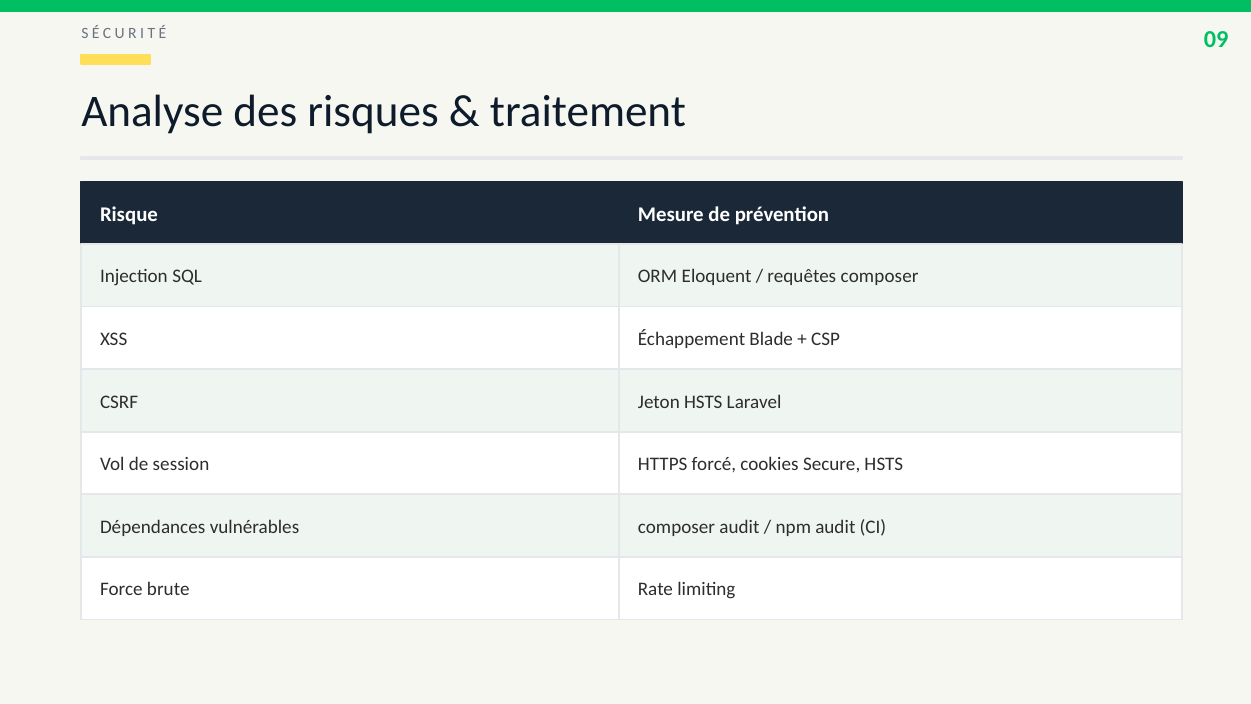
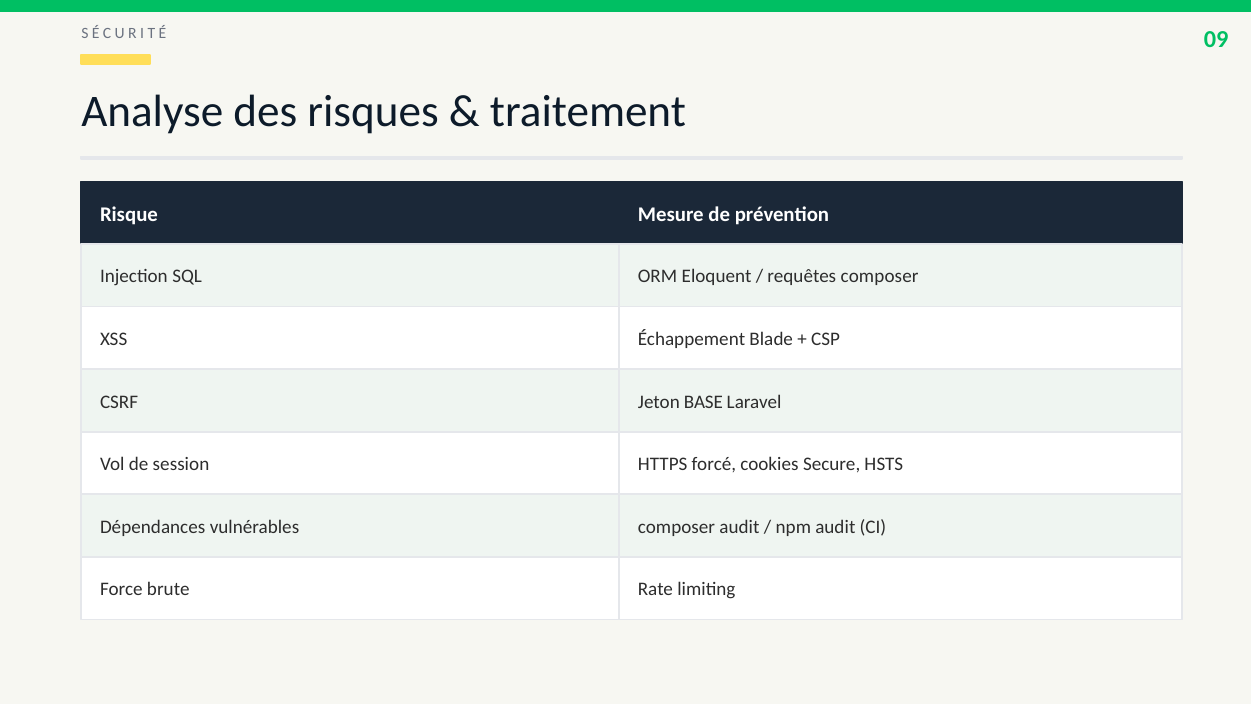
Jeton HSTS: HSTS -> BASE
